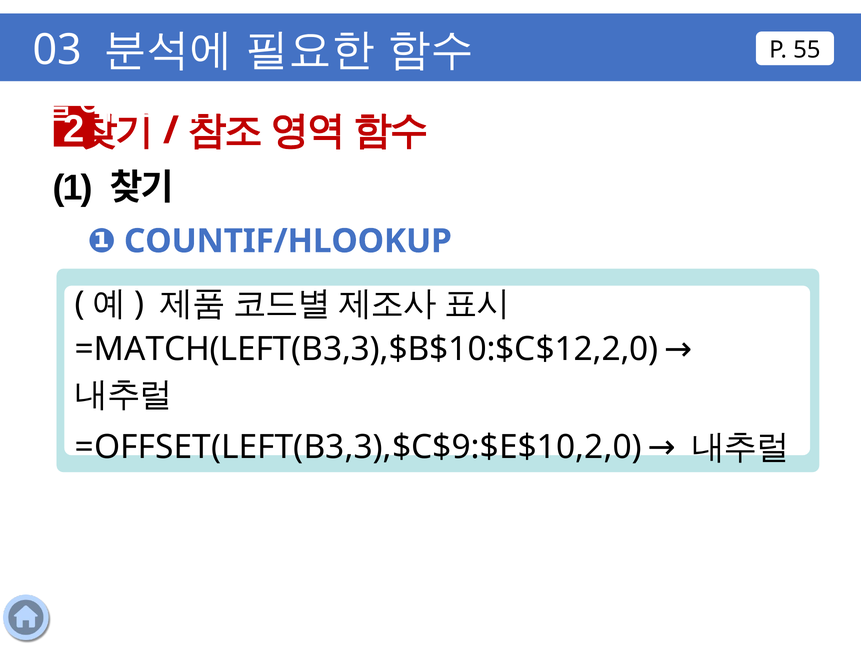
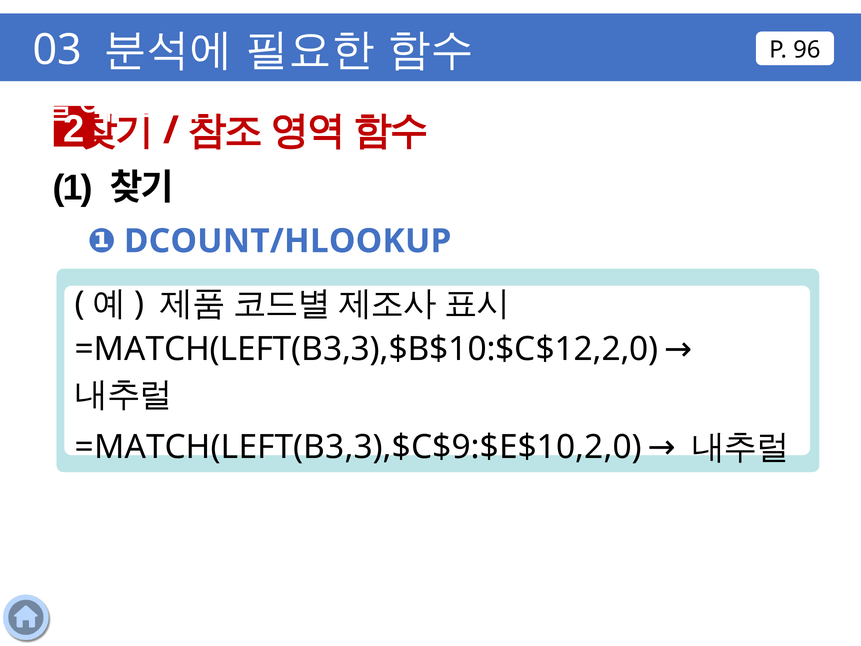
55: 55 -> 96
COUNTIF/HLOOKUP: COUNTIF/HLOOKUP -> DCOUNT/HLOOKUP
=OFFSET(LEFT(B3,3),$C$9:$E$10,2,0: =OFFSET(LEFT(B3,3),$C$9:$E$10,2,0 -> =MATCH(LEFT(B3,3),$C$9:$E$10,2,0
